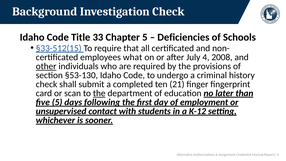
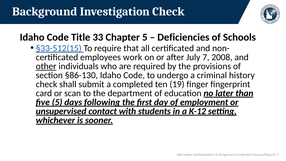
what: what -> work
July 4: 4 -> 7
§53-130: §53-130 -> §86-130
21: 21 -> 19
the at (99, 93) underline: present -> none
